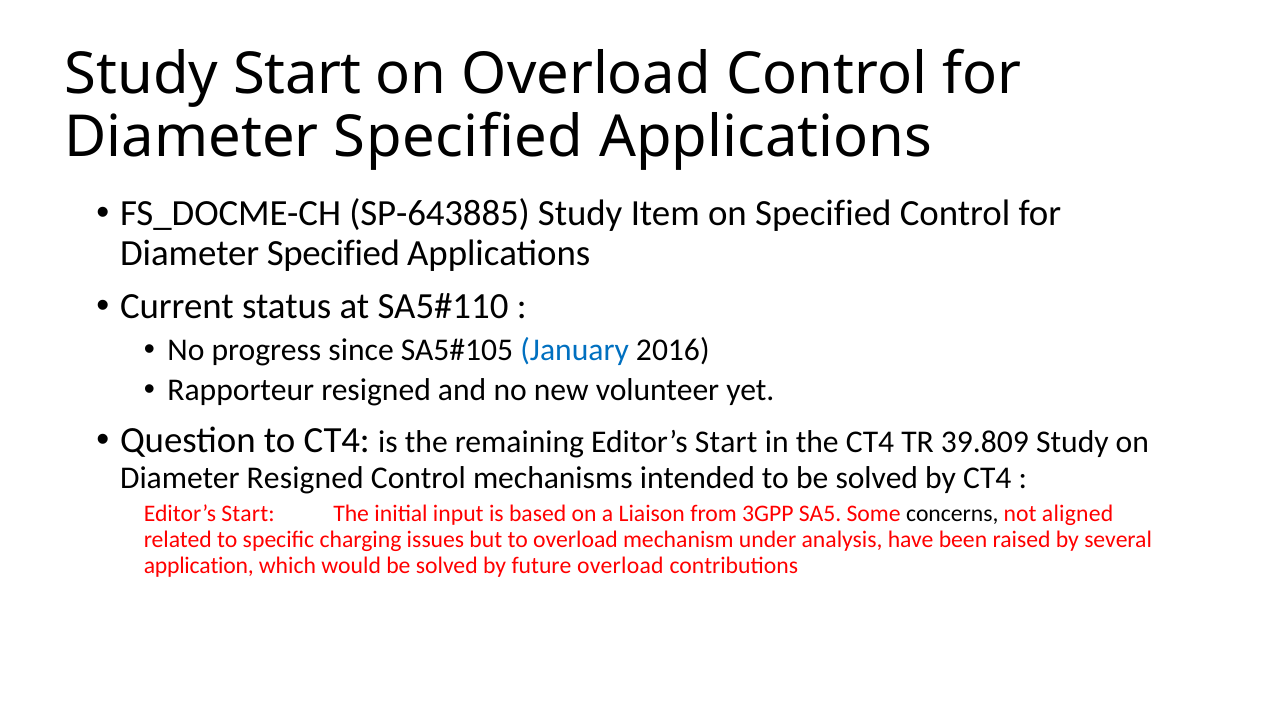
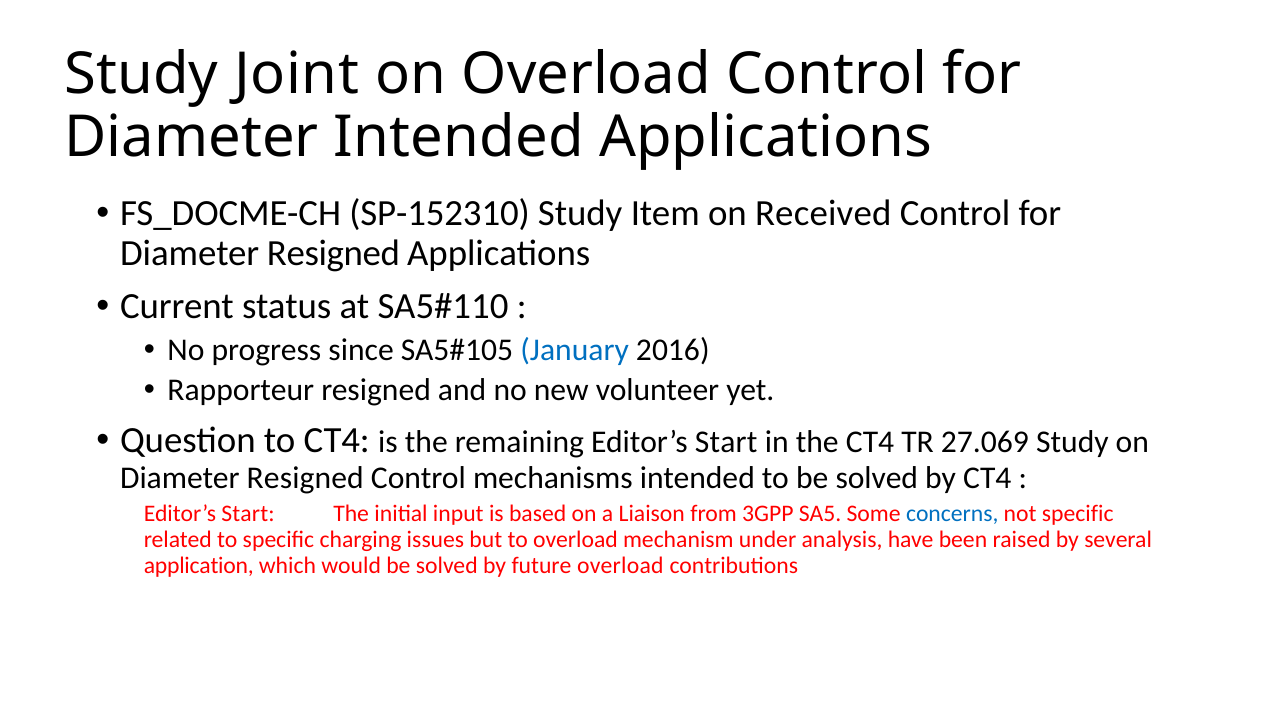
Study Start: Start -> Joint
Specified at (459, 138): Specified -> Intended
SP-643885: SP-643885 -> SP-152310
on Specified: Specified -> Received
Specified at (333, 253): Specified -> Resigned
39.809: 39.809 -> 27.069
concerns colour: black -> blue
not aligned: aligned -> specific
